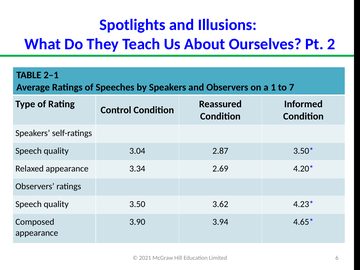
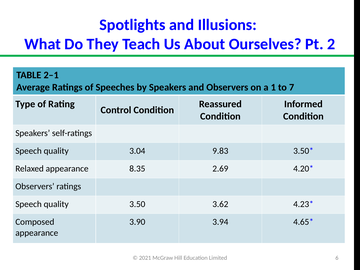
2.87: 2.87 -> 9.83
3.34: 3.34 -> 8.35
